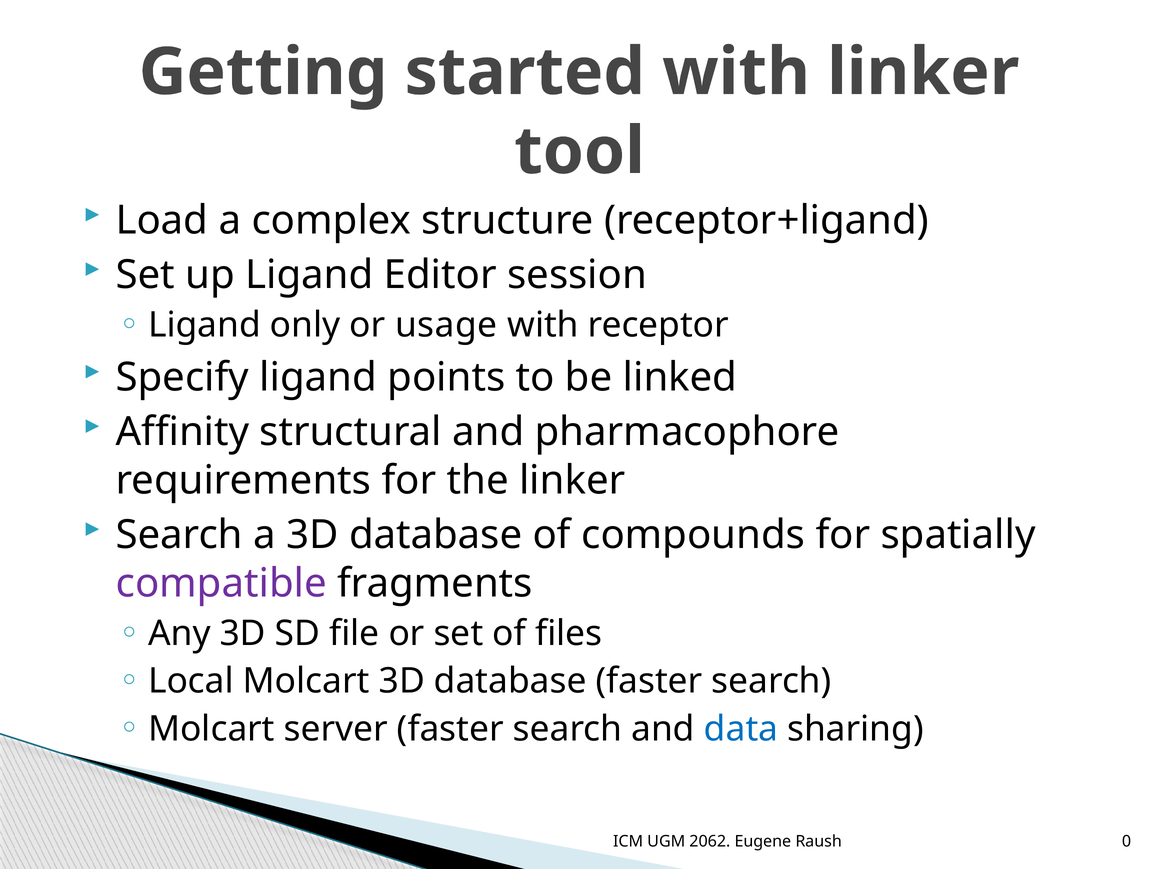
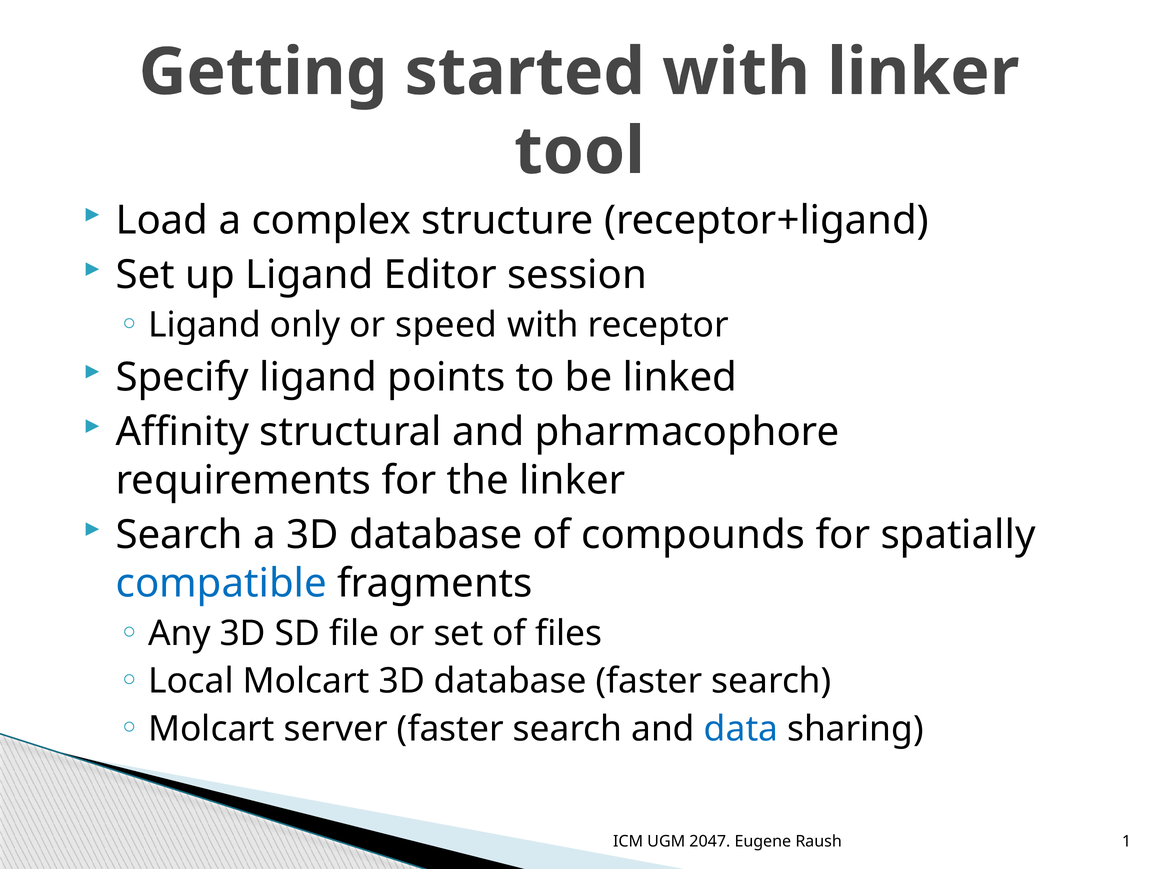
usage: usage -> speed
compatible colour: purple -> blue
2062: 2062 -> 2047
0: 0 -> 1
